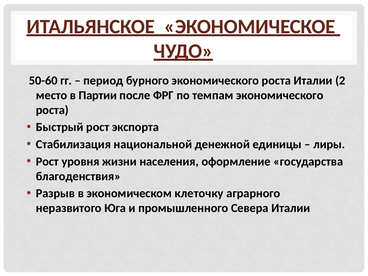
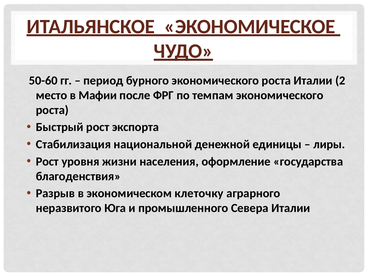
Партии: Партии -> Мафии
